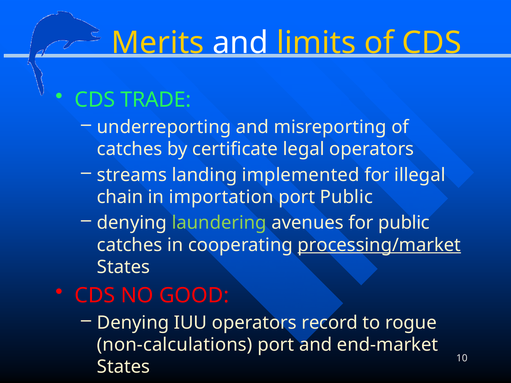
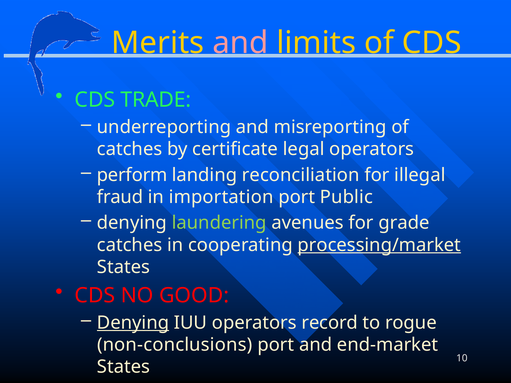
and at (240, 43) colour: white -> pink
streams: streams -> perform
implemented: implemented -> reconciliation
chain: chain -> fraud
for public: public -> grade
Denying at (133, 323) underline: none -> present
non-calculations: non-calculations -> non-conclusions
